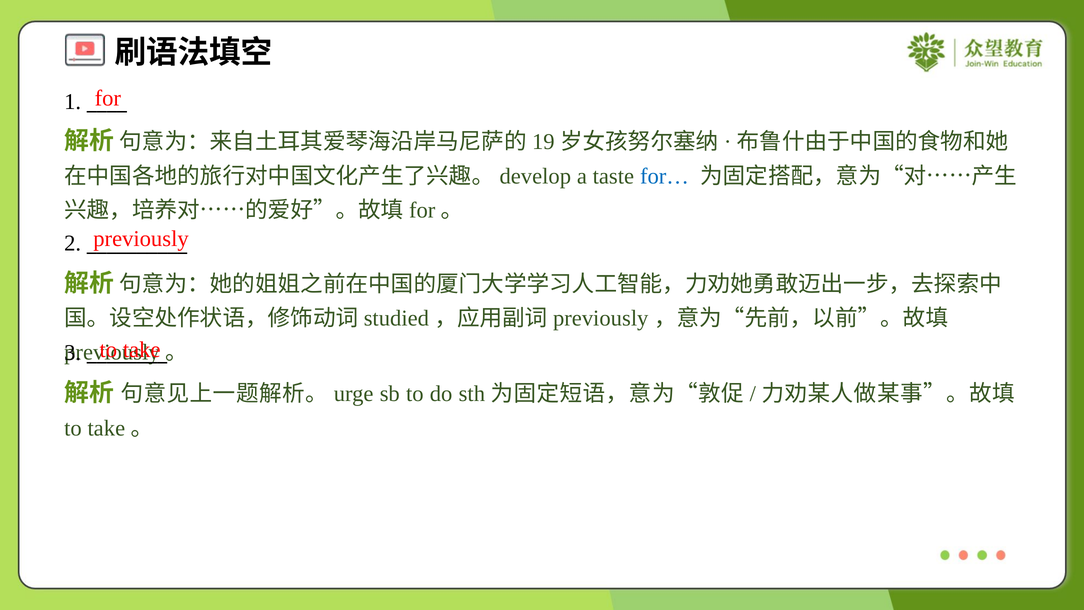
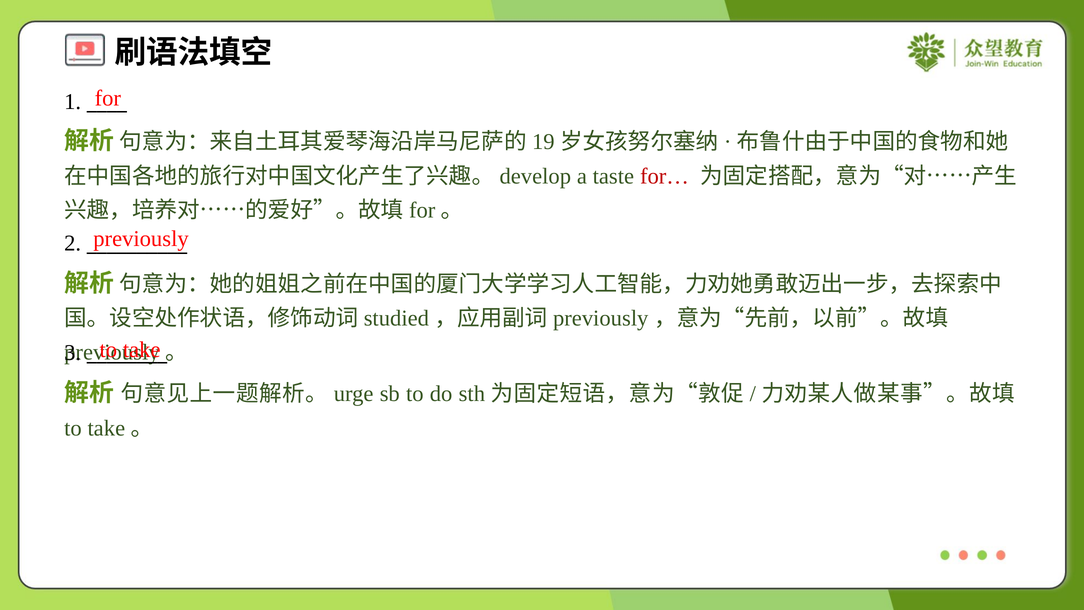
for… colour: blue -> red
